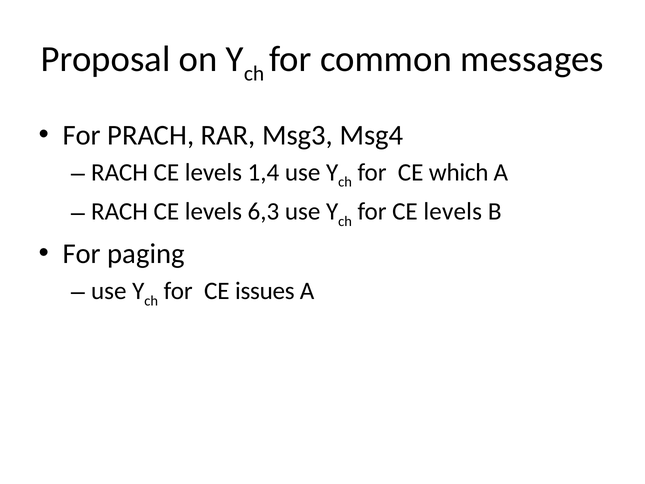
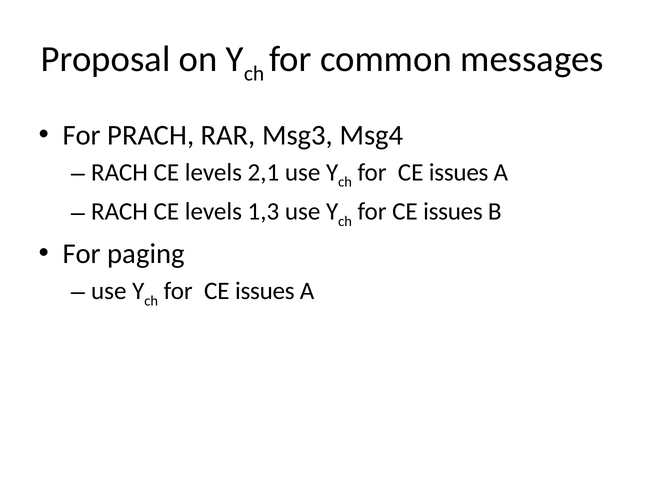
1,4: 1,4 -> 2,1
which at (459, 172): which -> issues
6,3: 6,3 -> 1,3
levels at (453, 212): levels -> issues
